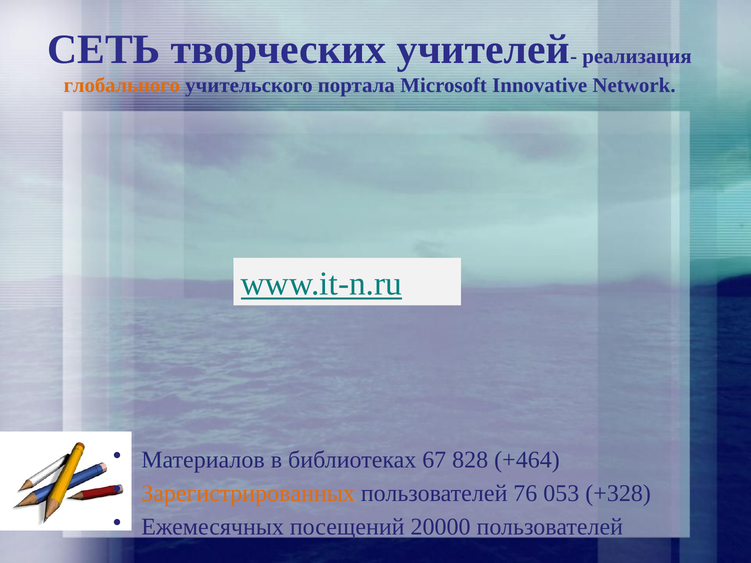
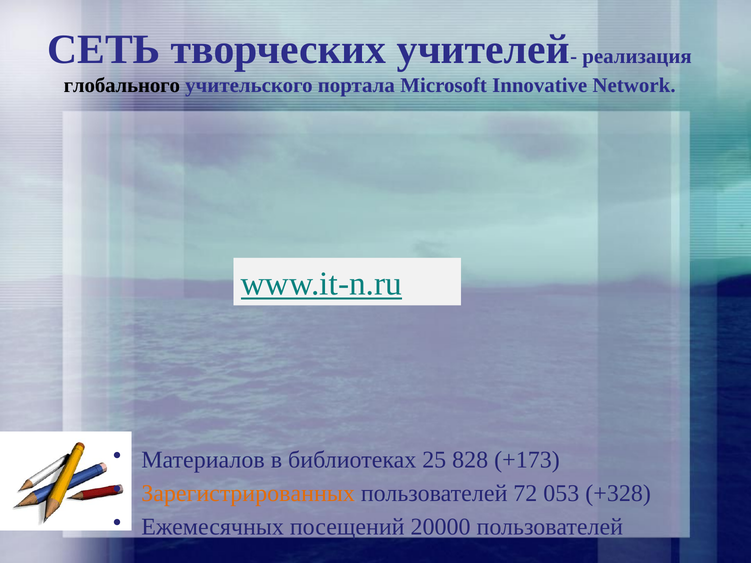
глобального colour: orange -> black
67: 67 -> 25
+464: +464 -> +173
76: 76 -> 72
